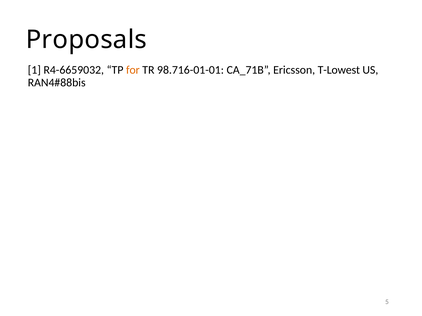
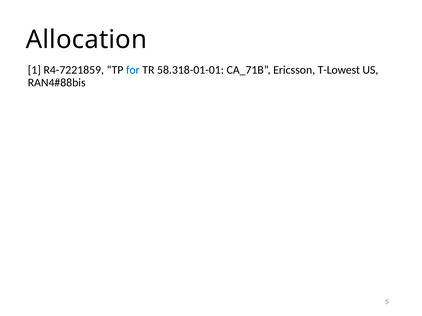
Proposals: Proposals -> Allocation
R4-6659032: R4-6659032 -> R4-7221859
for colour: orange -> blue
98.716-01-01: 98.716-01-01 -> 58.318-01-01
